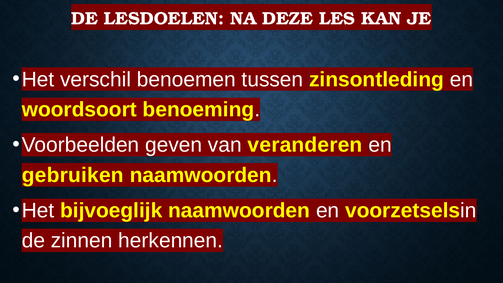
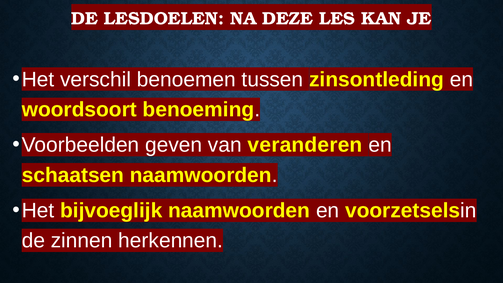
gebruiken: gebruiken -> schaatsen
